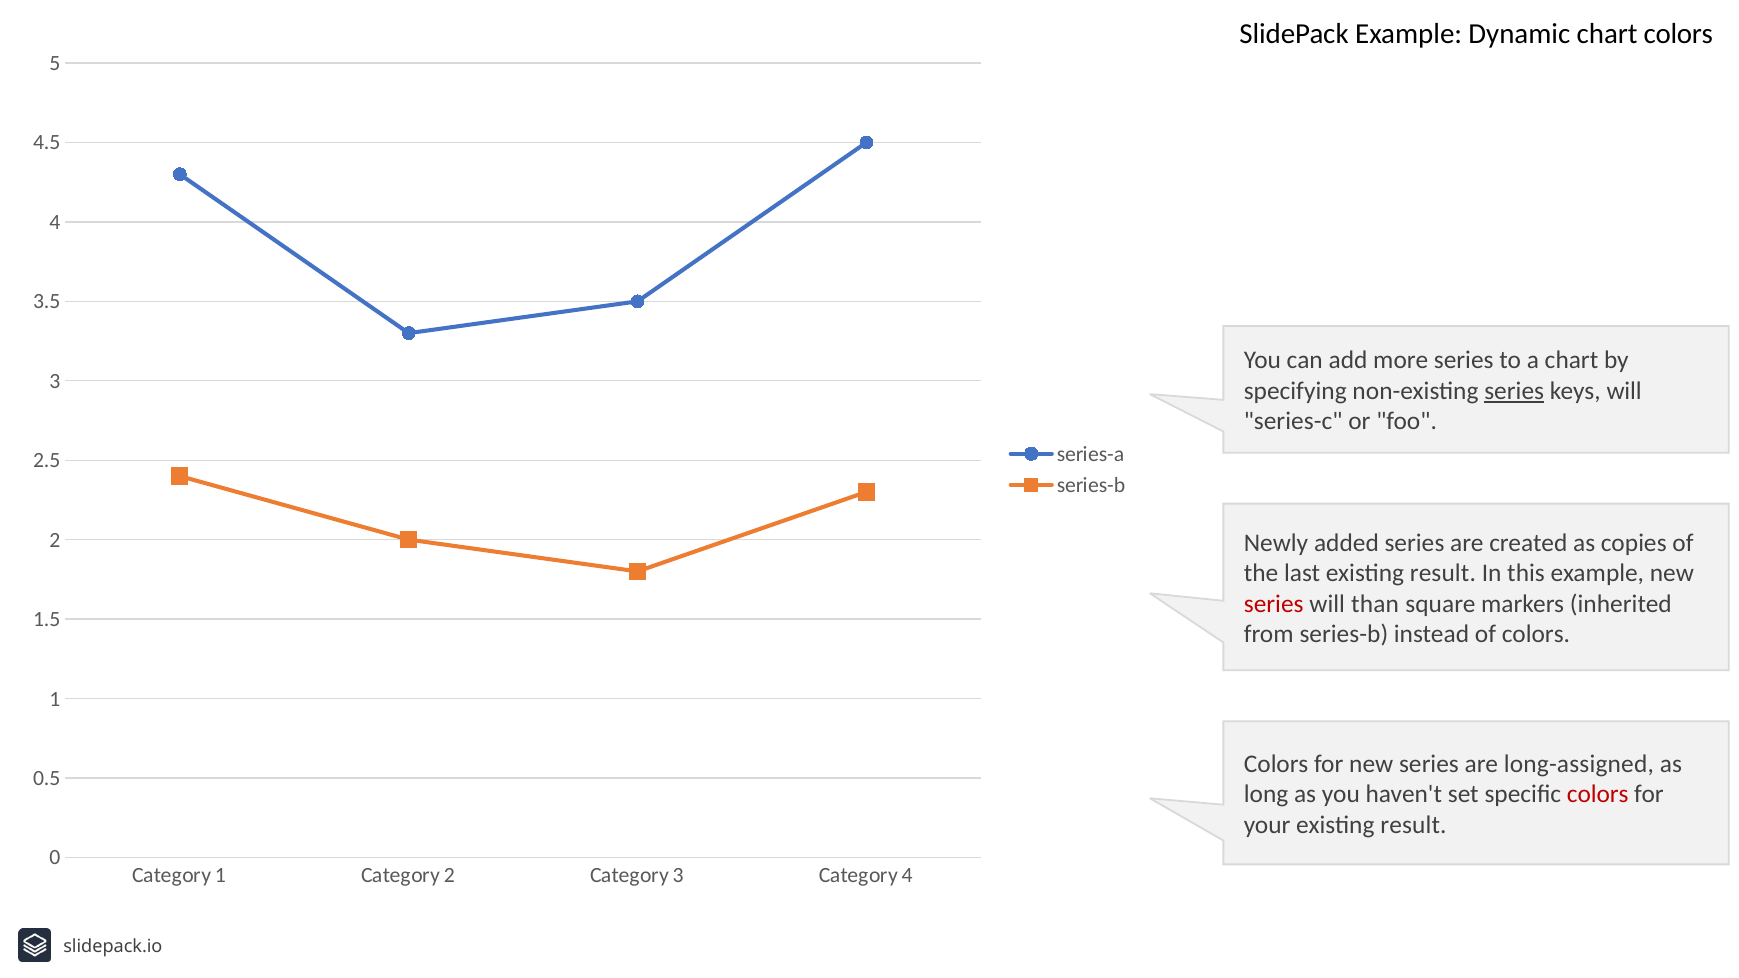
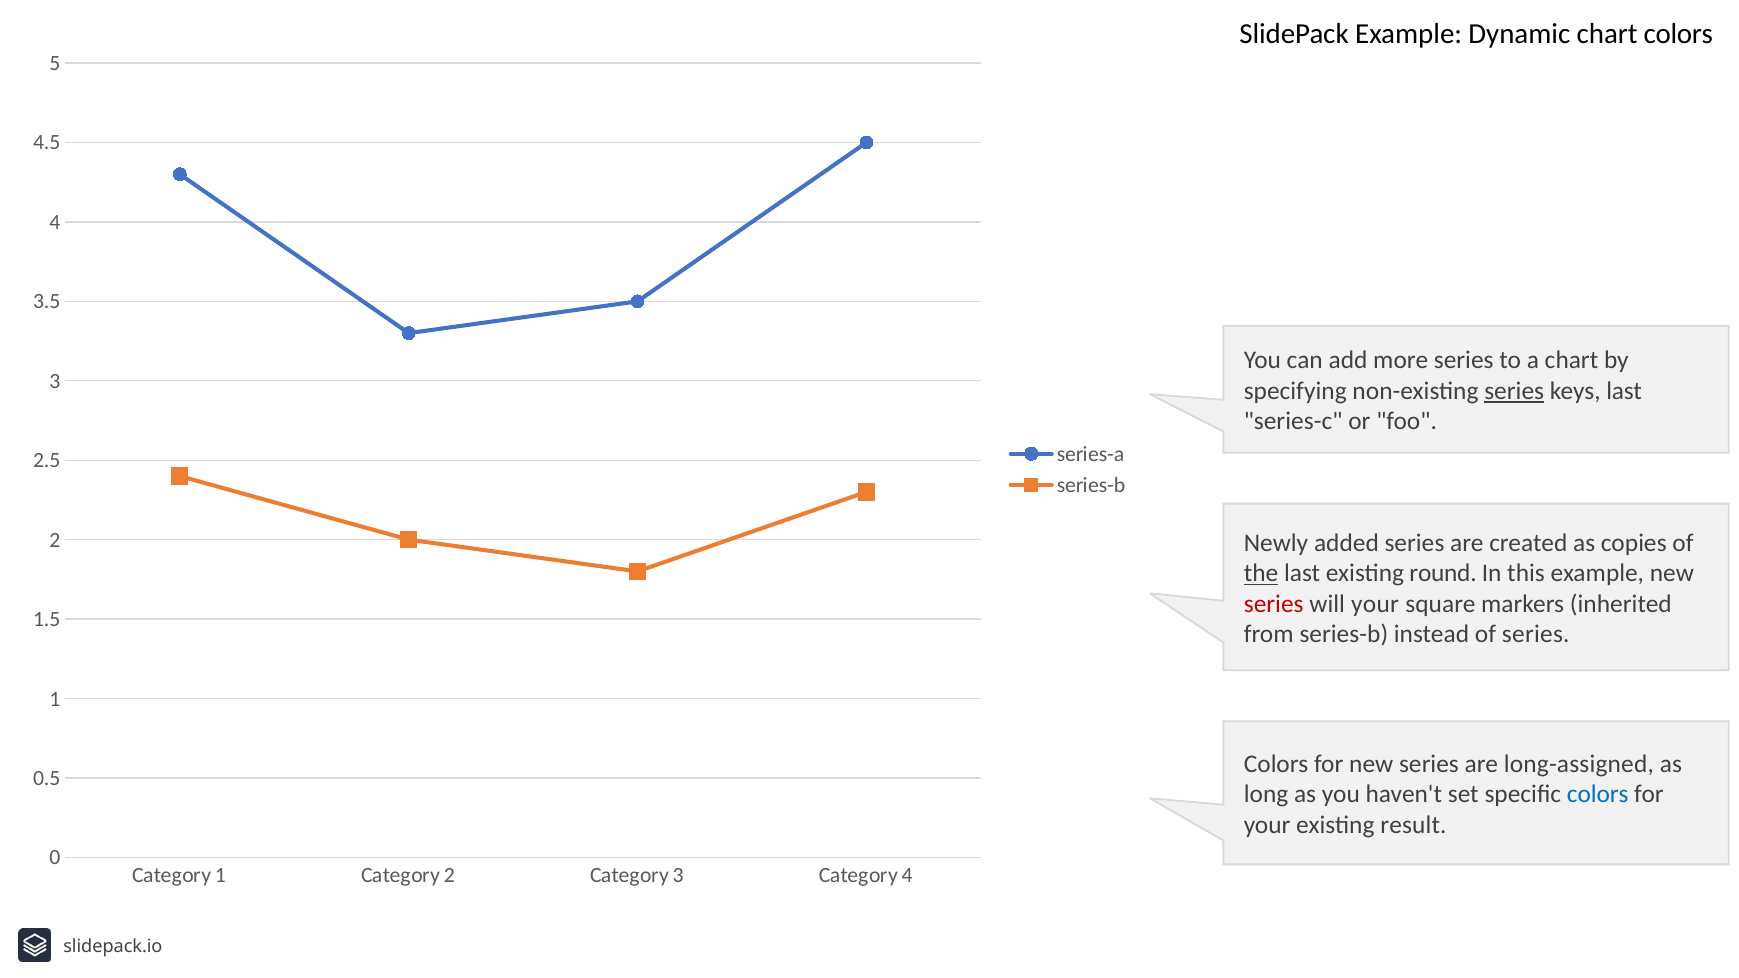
keys will: will -> last
the underline: none -> present
last existing result: result -> round
will than: than -> your
of colors: colors -> series
colors at (1598, 795) colour: red -> blue
